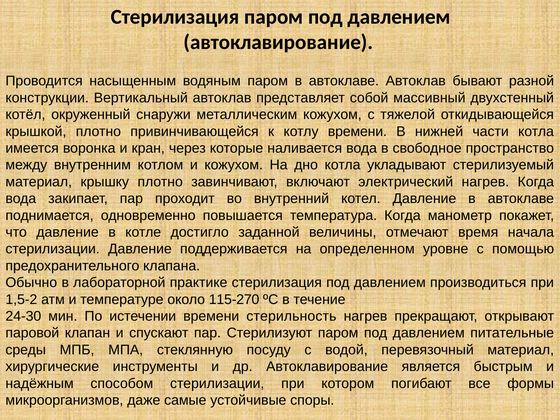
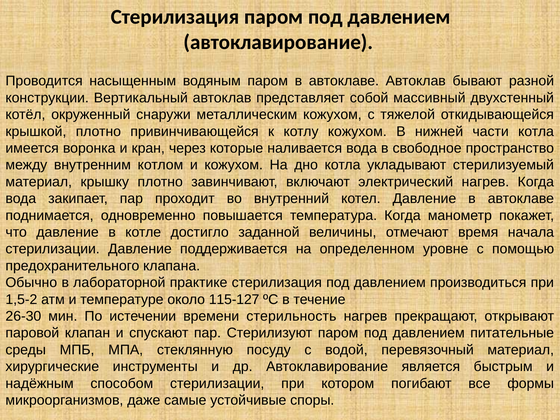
котлу времени: времени -> кожухом
115-270: 115-270 -> 115-127
24-30: 24-30 -> 26-30
